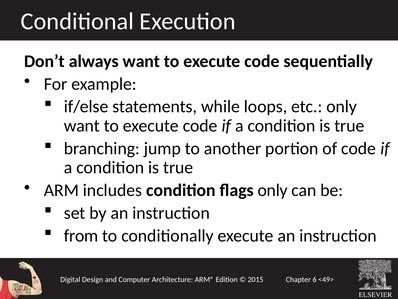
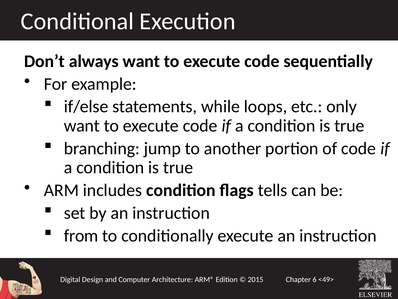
flags only: only -> tells
